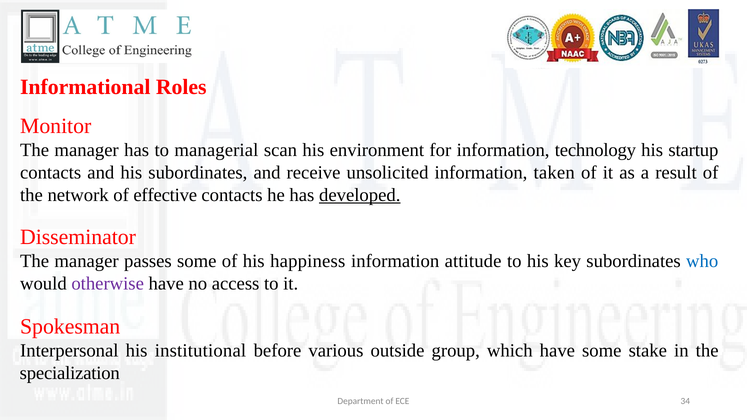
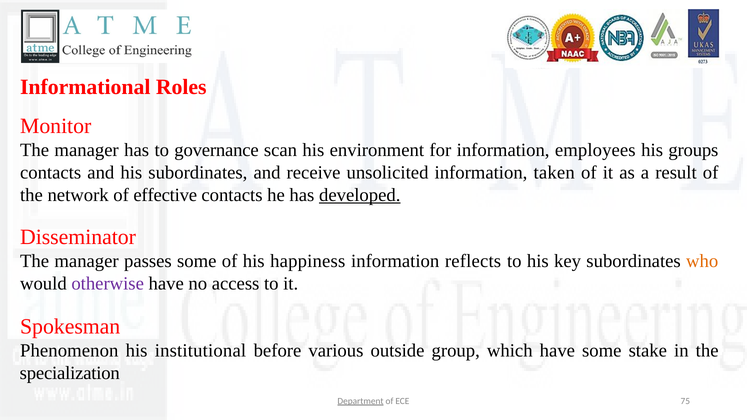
managerial: managerial -> governance
technology: technology -> employees
startup: startup -> groups
attitude: attitude -> reflects
who colour: blue -> orange
Interpersonal: Interpersonal -> Phenomenon
Department underline: none -> present
34: 34 -> 75
